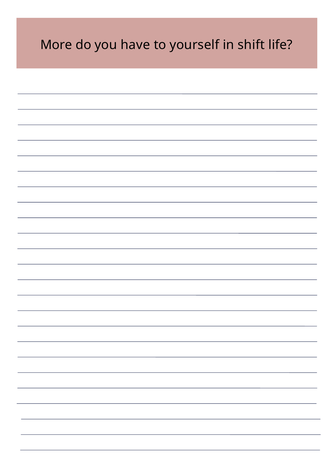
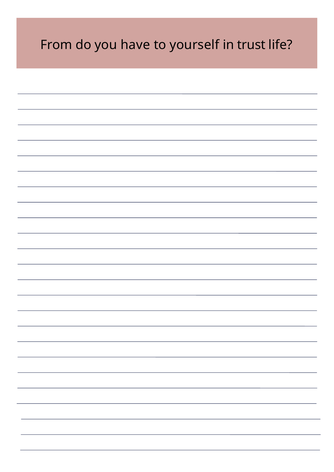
More: More -> From
shift: shift -> trust
